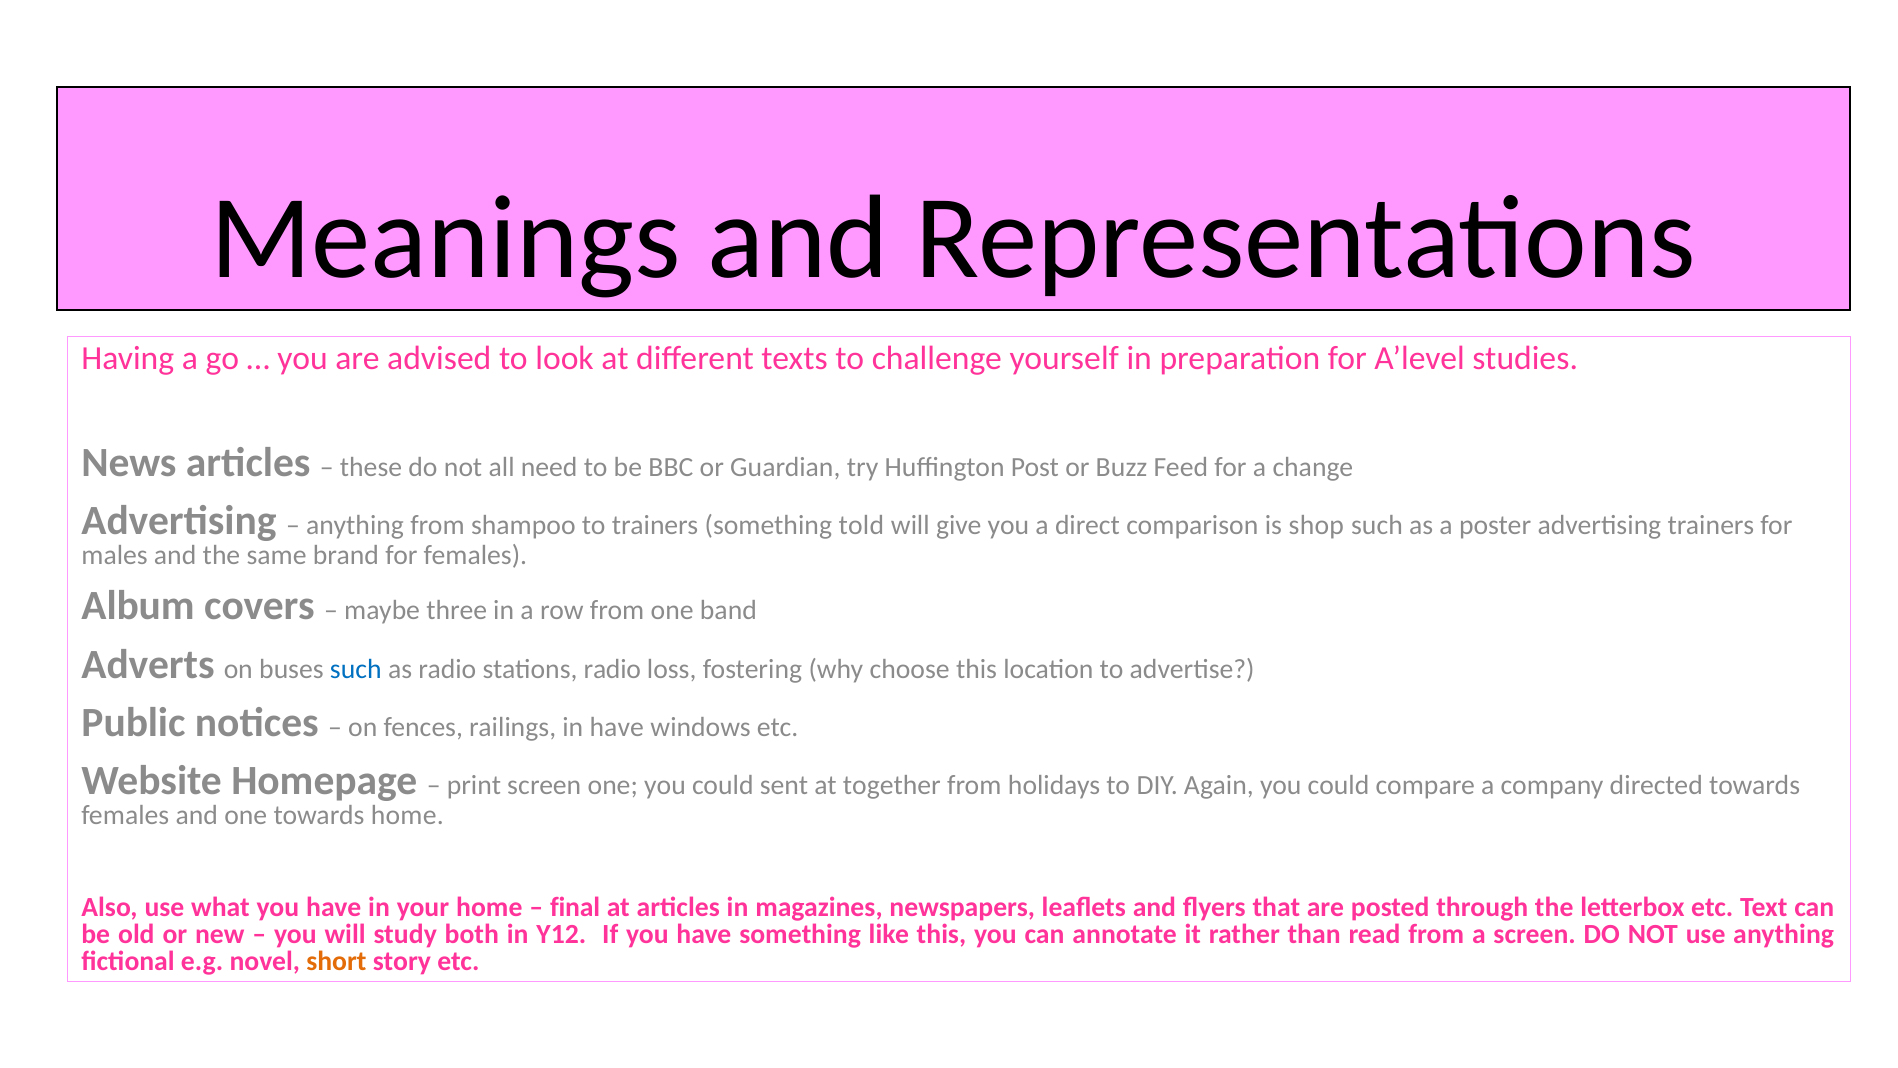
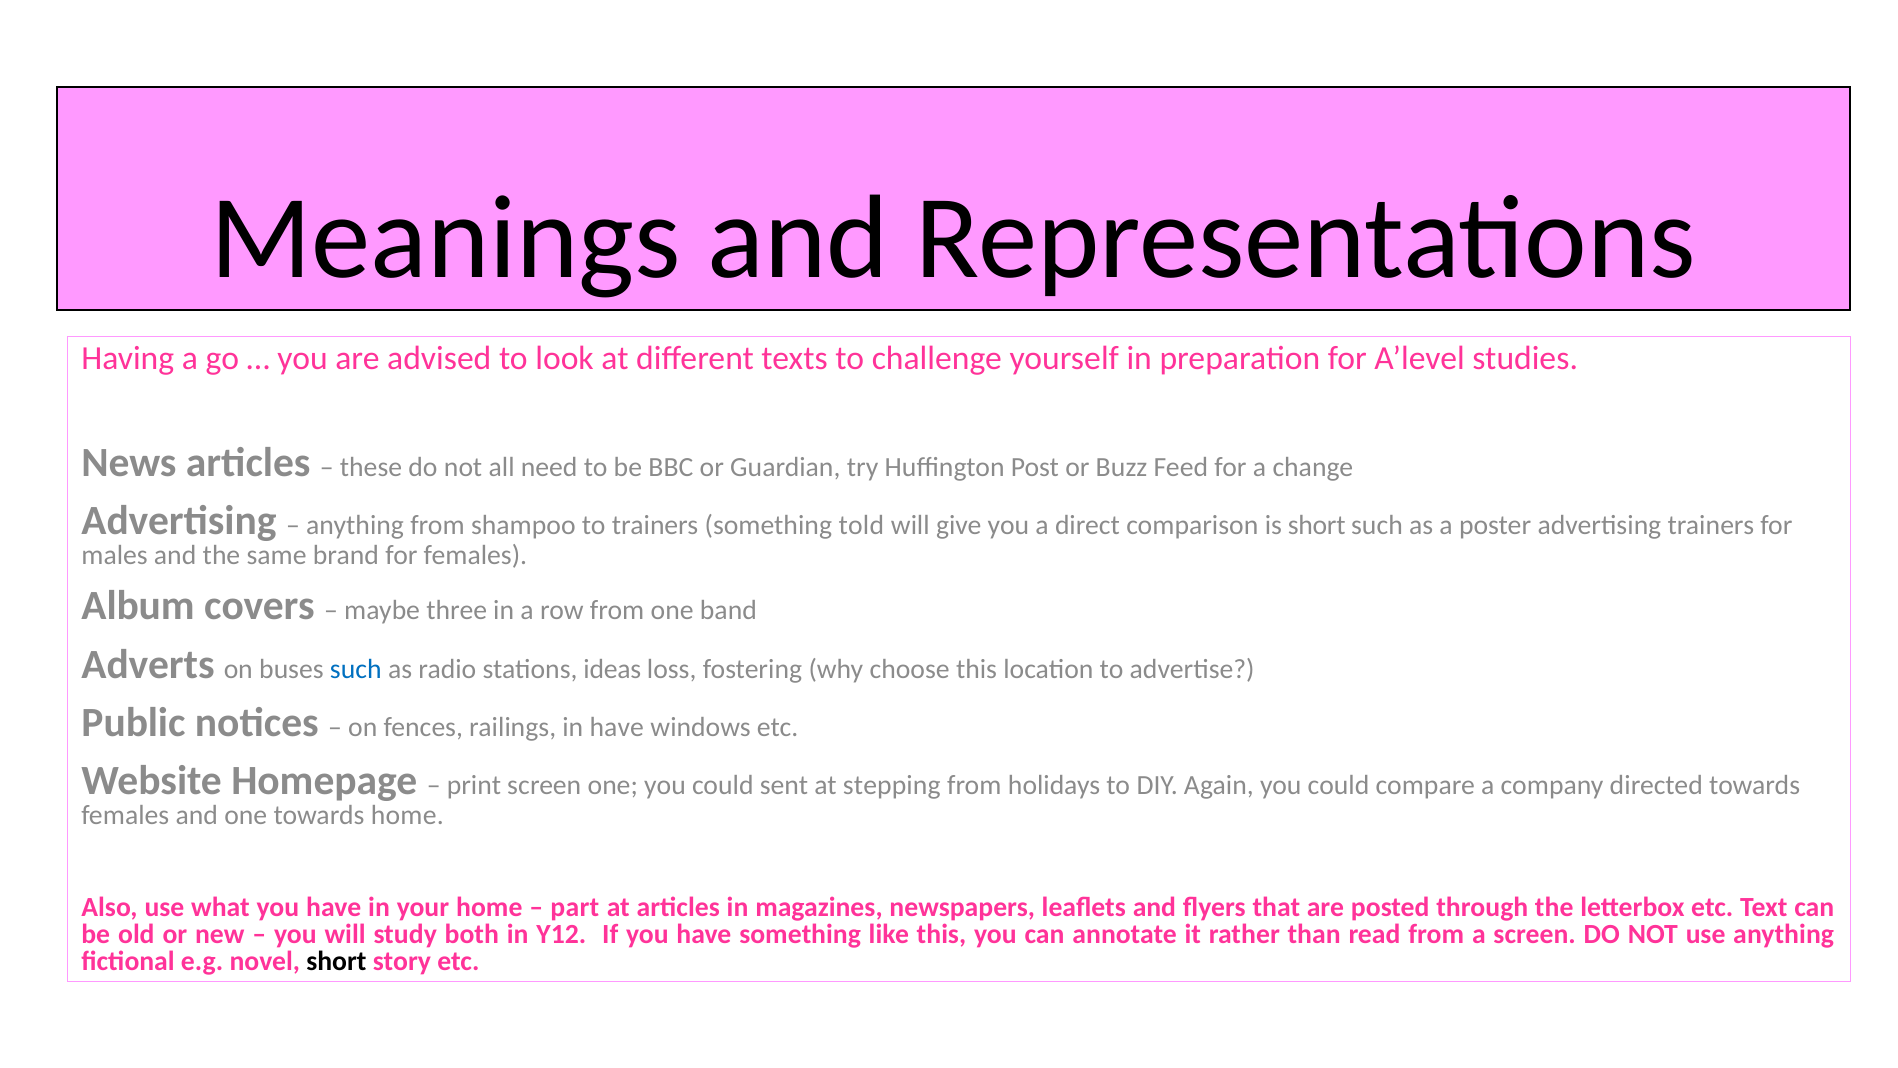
is shop: shop -> short
stations radio: radio -> ideas
together: together -> stepping
final: final -> part
short at (336, 961) colour: orange -> black
